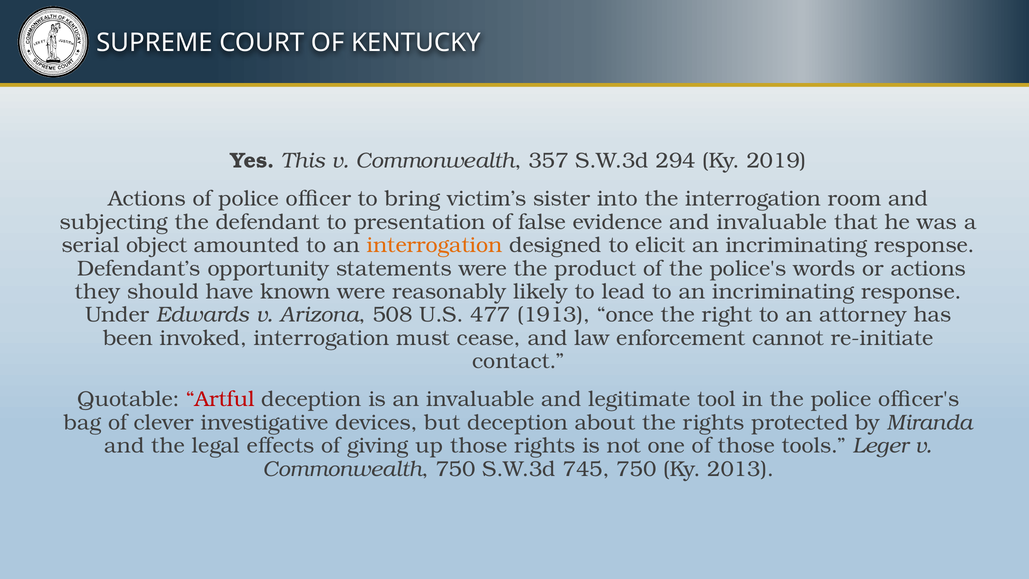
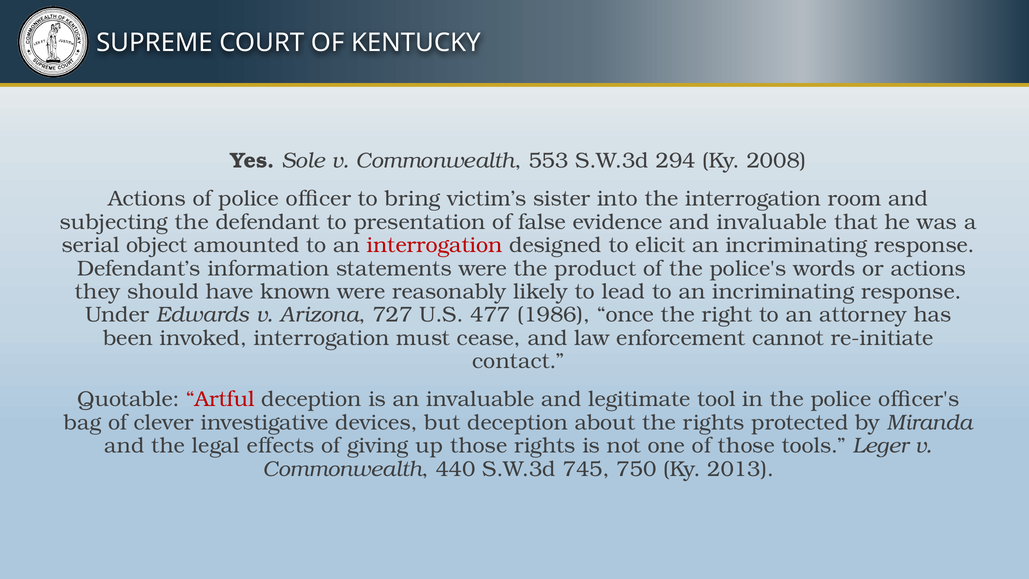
This: This -> Sole
357: 357 -> 553
2019: 2019 -> 2008
interrogation at (435, 245) colour: orange -> red
opportunity: opportunity -> information
508: 508 -> 727
1913: 1913 -> 1986
Commonwealth 750: 750 -> 440
